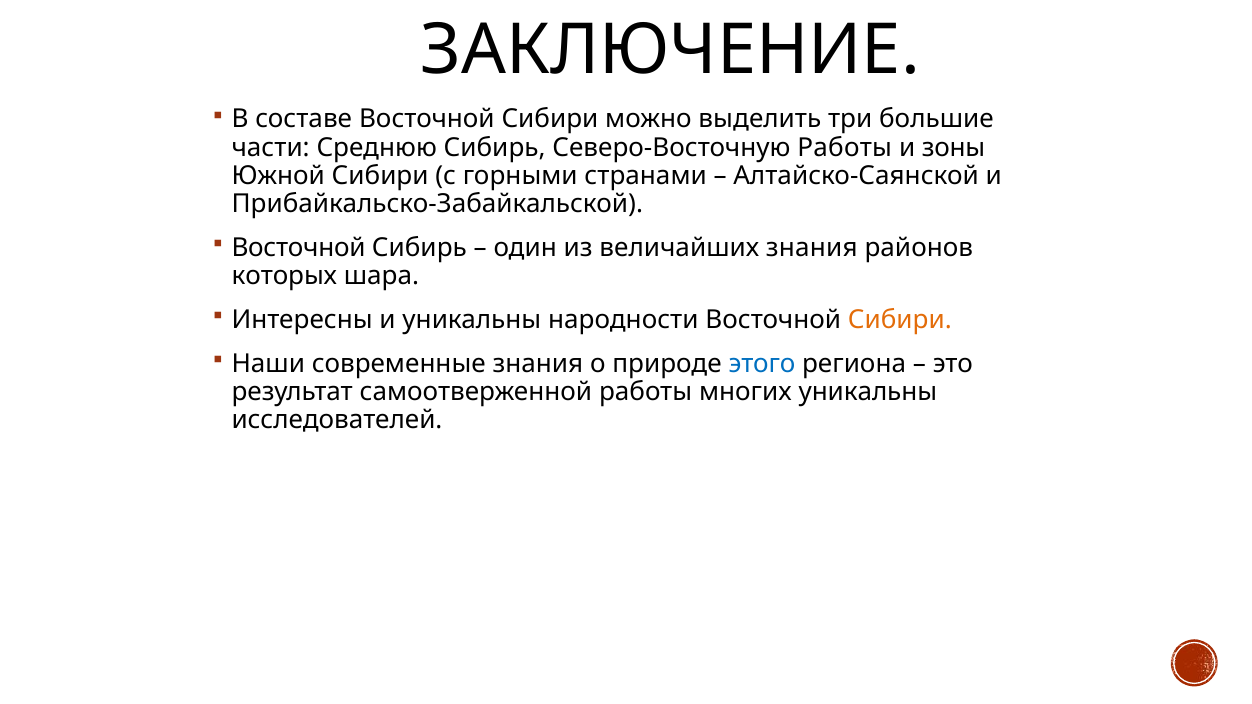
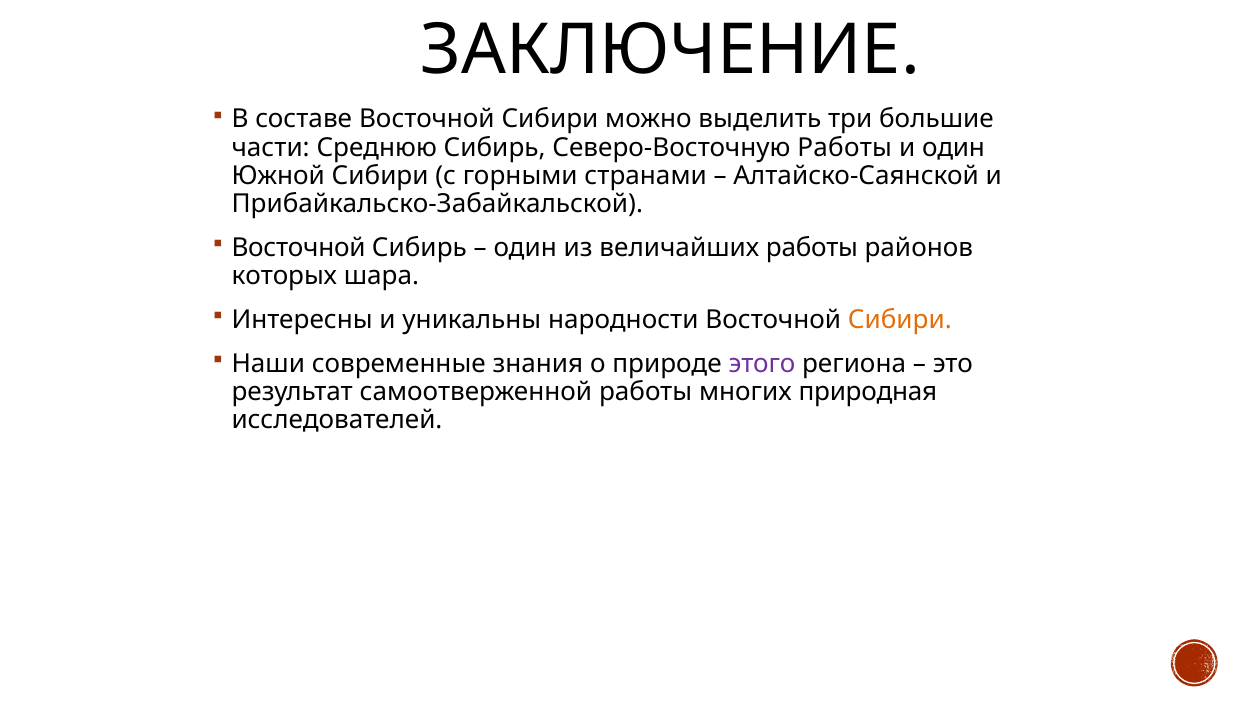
и зоны: зоны -> один
величайших знания: знания -> работы
этого colour: blue -> purple
многих уникальны: уникальны -> природная
